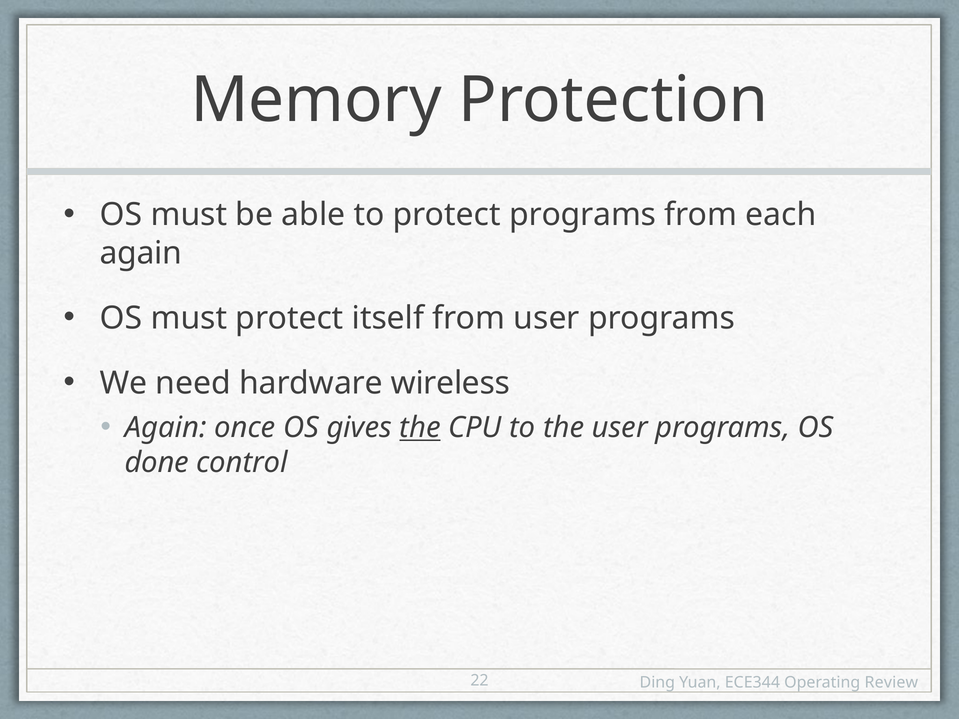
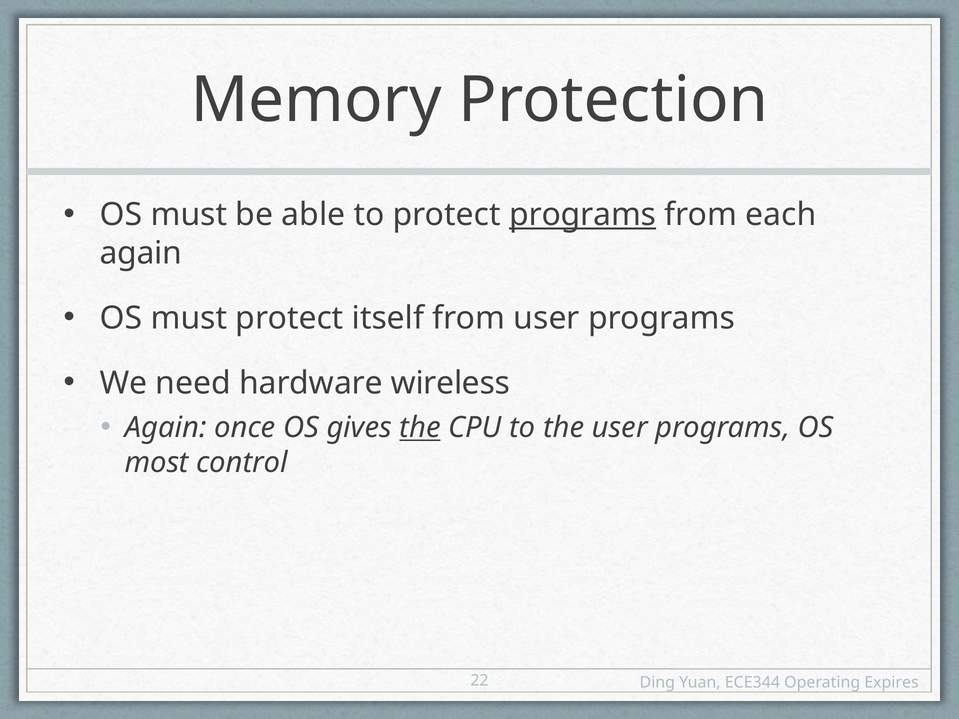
programs at (583, 215) underline: none -> present
done: done -> most
Review: Review -> Expires
